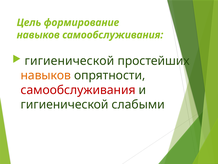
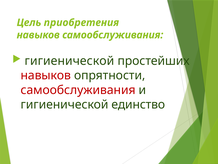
формирование: формирование -> приобретения
навыков at (46, 75) colour: orange -> red
слабыми: слабыми -> единство
